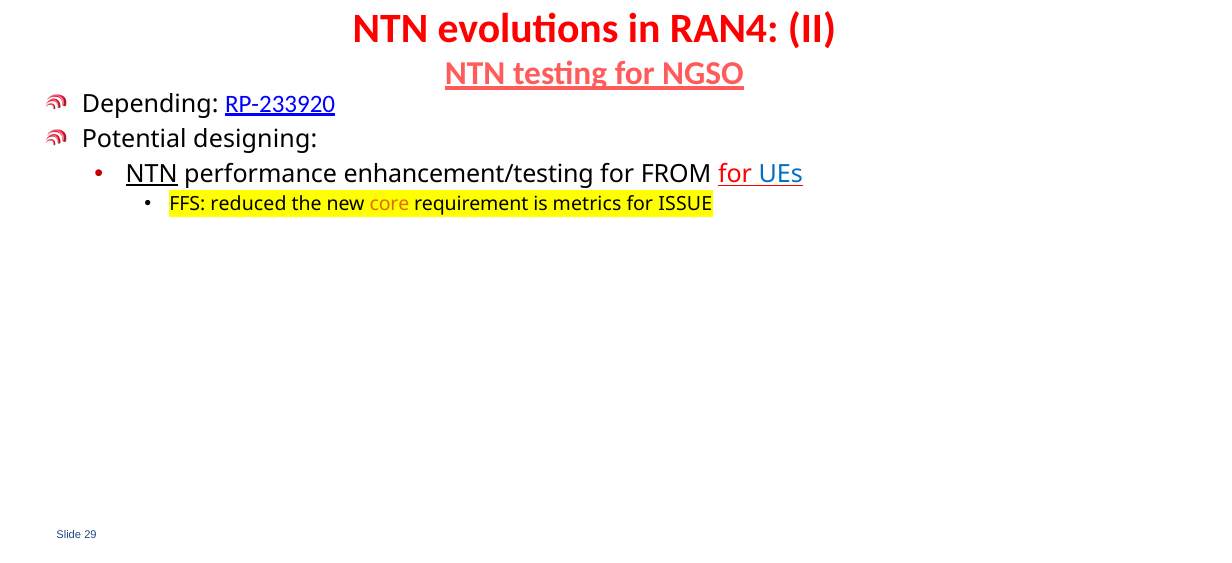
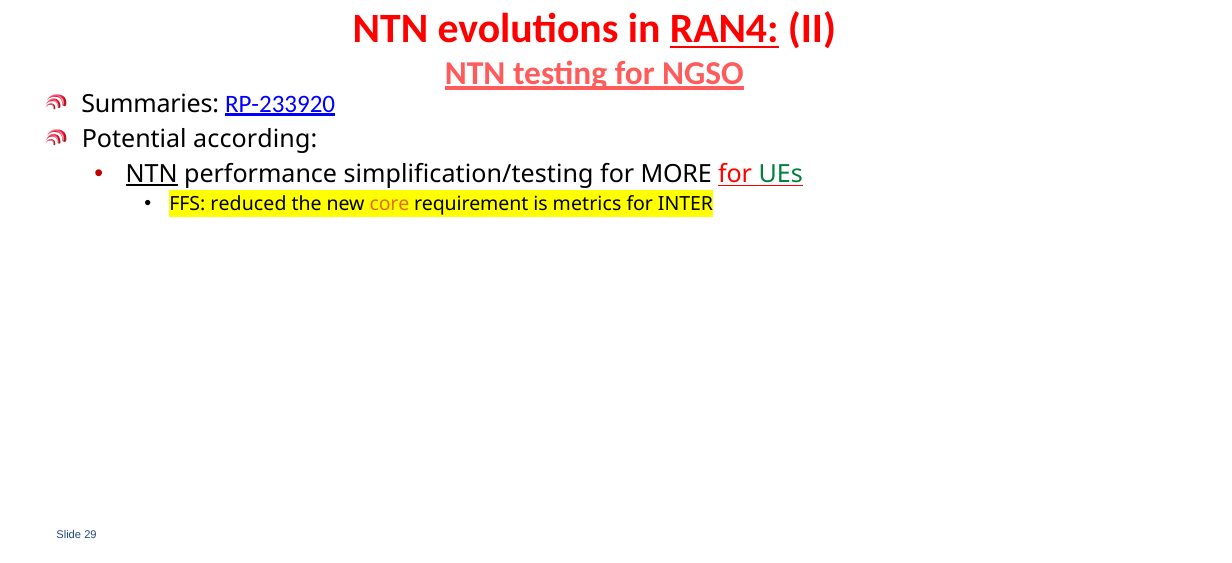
RAN4 underline: none -> present
Depending: Depending -> Summaries
designing: designing -> according
enhancement/testing: enhancement/testing -> simplification/testing
FROM: FROM -> MORE
UEs colour: blue -> green
ISSUE: ISSUE -> INTER
